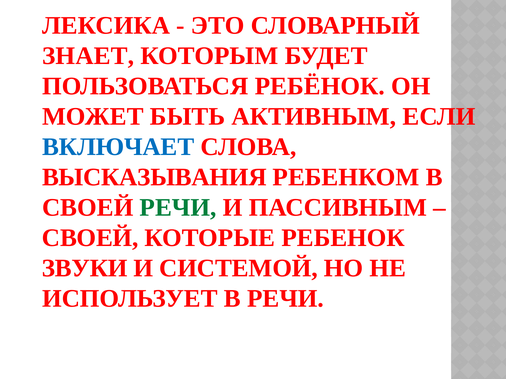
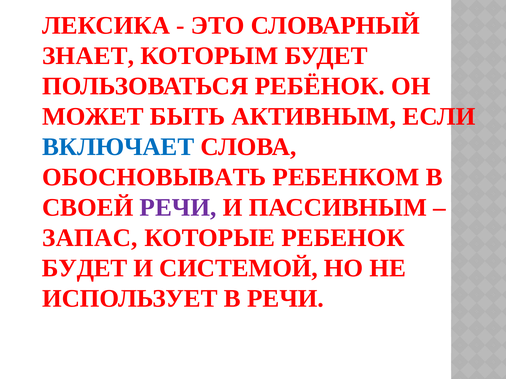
ВЫСКАЗЫВАНИЯ: ВЫСКАЗЫВАНИЯ -> ОБОСНОВЫВАТЬ
РЕЧИ at (178, 208) colour: green -> purple
СВОЕЙ at (90, 238): СВОЕЙ -> ЗАПАС
ЗВУКИ at (85, 269): ЗВУКИ -> БУДЕТ
